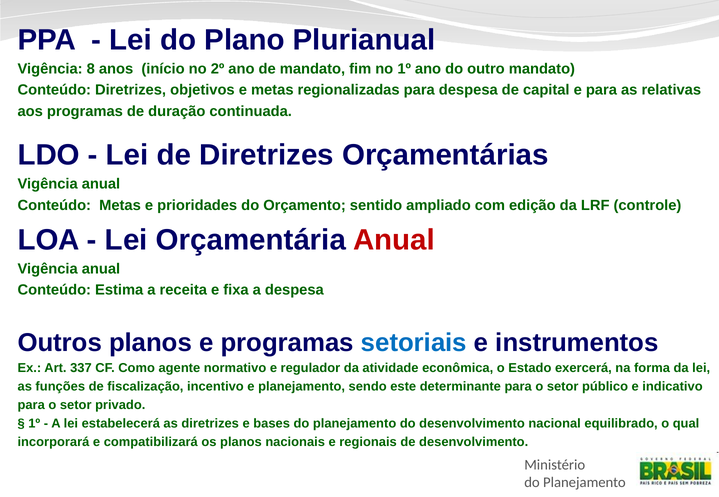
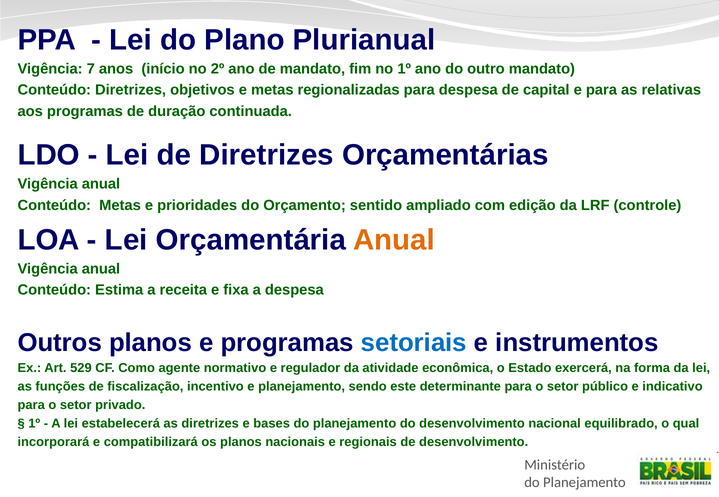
8: 8 -> 7
Anual at (394, 240) colour: red -> orange
337: 337 -> 529
